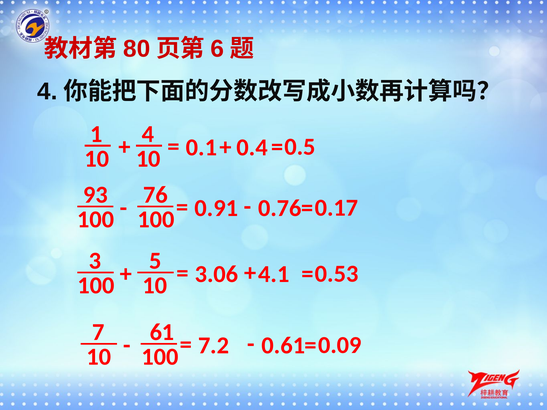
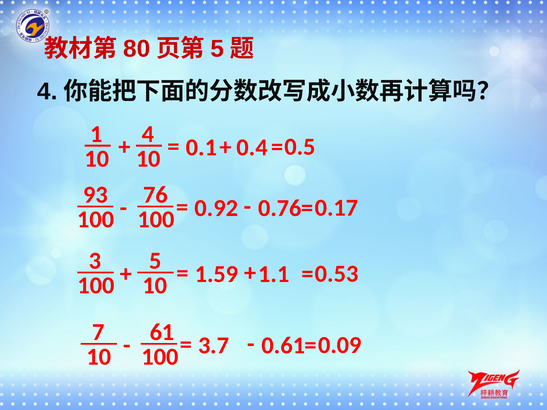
6 at (217, 49): 6 -> 5
0.91: 0.91 -> 0.92
3.06: 3.06 -> 1.59
4.1: 4.1 -> 1.1
7.2: 7.2 -> 3.7
